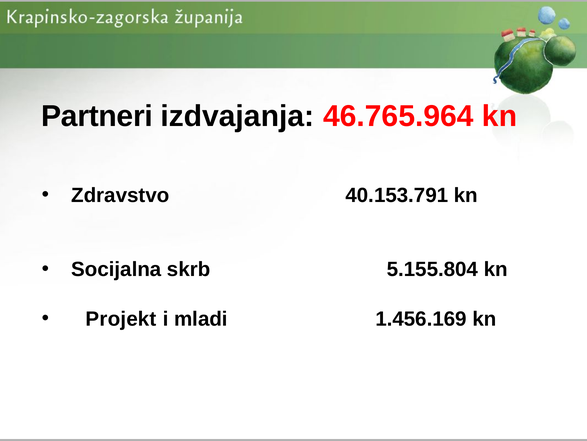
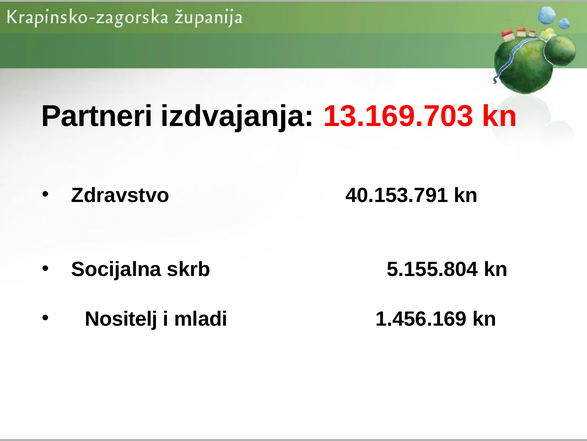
46.765.964: 46.765.964 -> 13.169.703
Projekt: Projekt -> Nositelj
